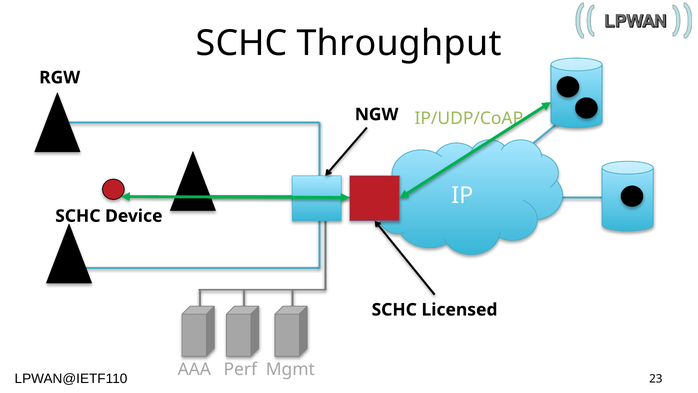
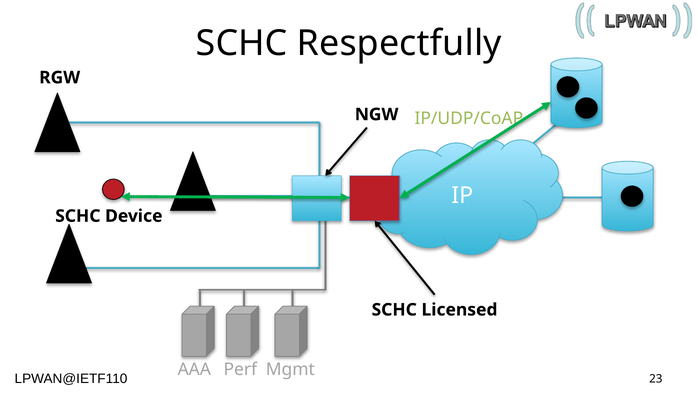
Throughput: Throughput -> Respectfully
